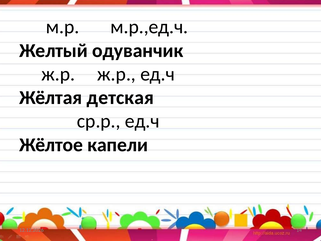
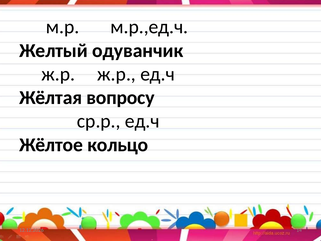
детская: детская -> вопросу
капели: капели -> кольцо
